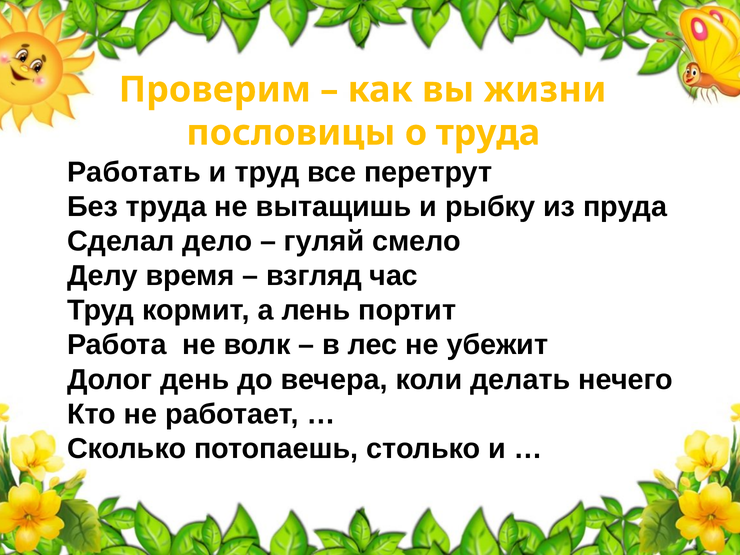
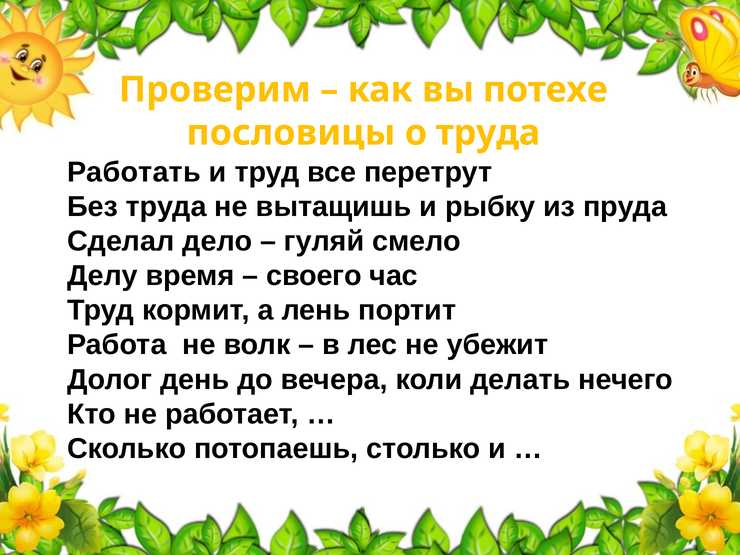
жизни: жизни -> потехе
взгляд: взгляд -> своего
